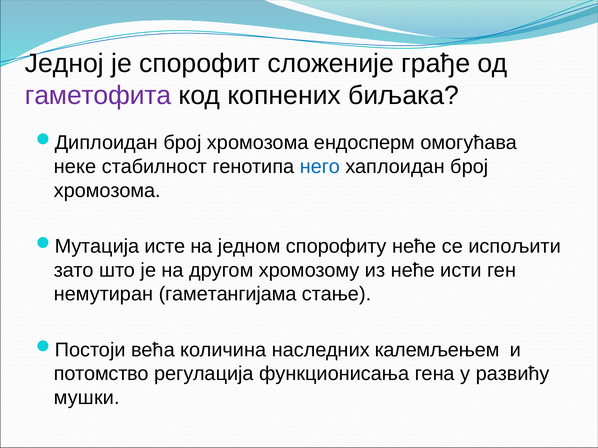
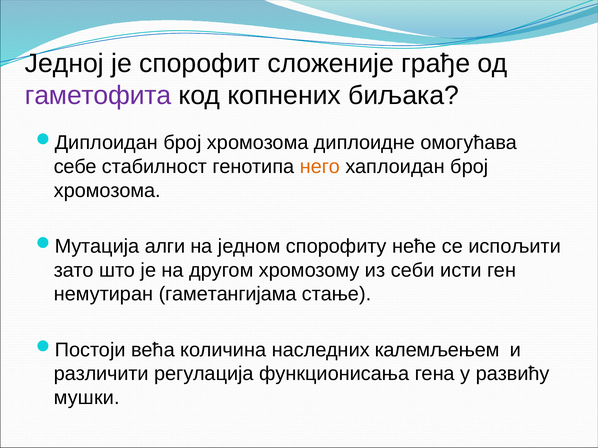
ендосперм: ендосперм -> диплоидне
неке: неке -> себе
него colour: blue -> orange
исте: исте -> алги
из неће: неће -> себи
потомство: потомство -> различити
